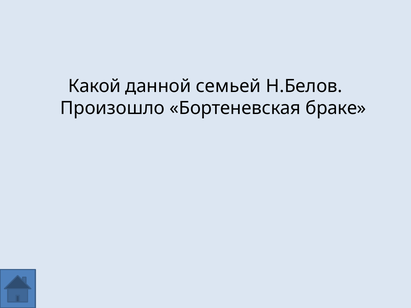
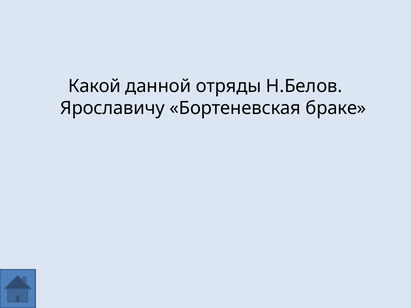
семьей: семьей -> отряды
Произошло: Произошло -> Ярославичу
